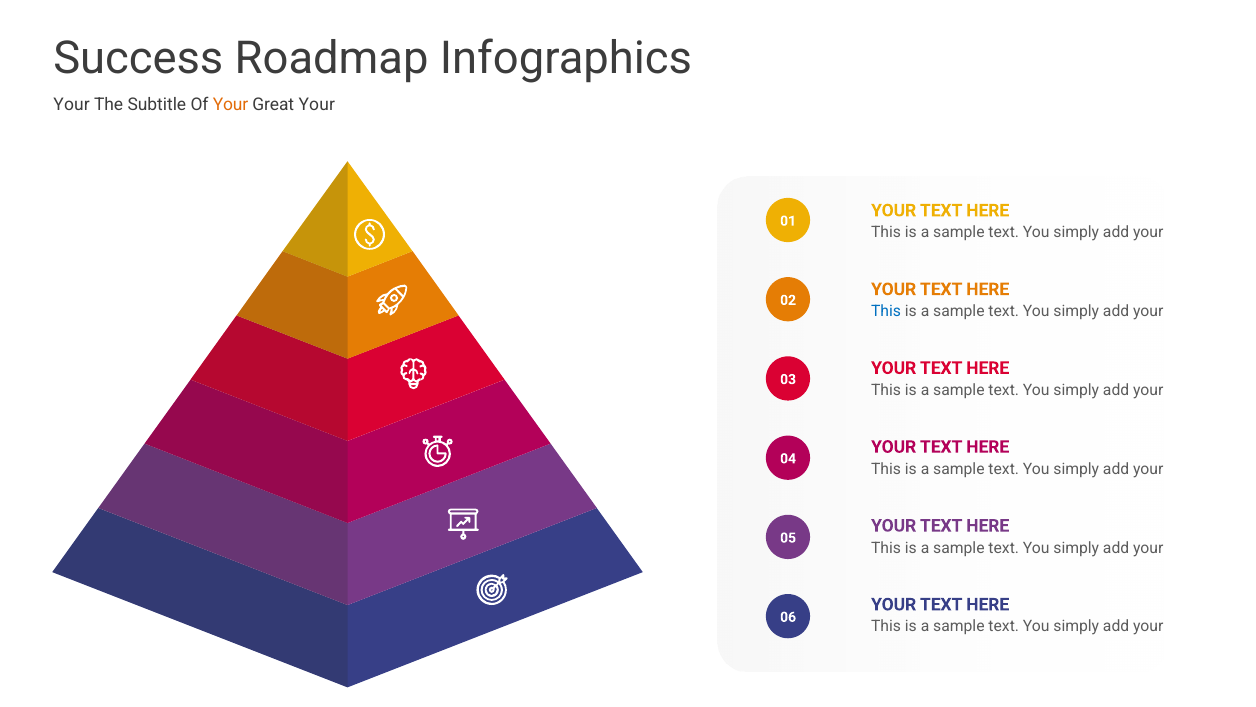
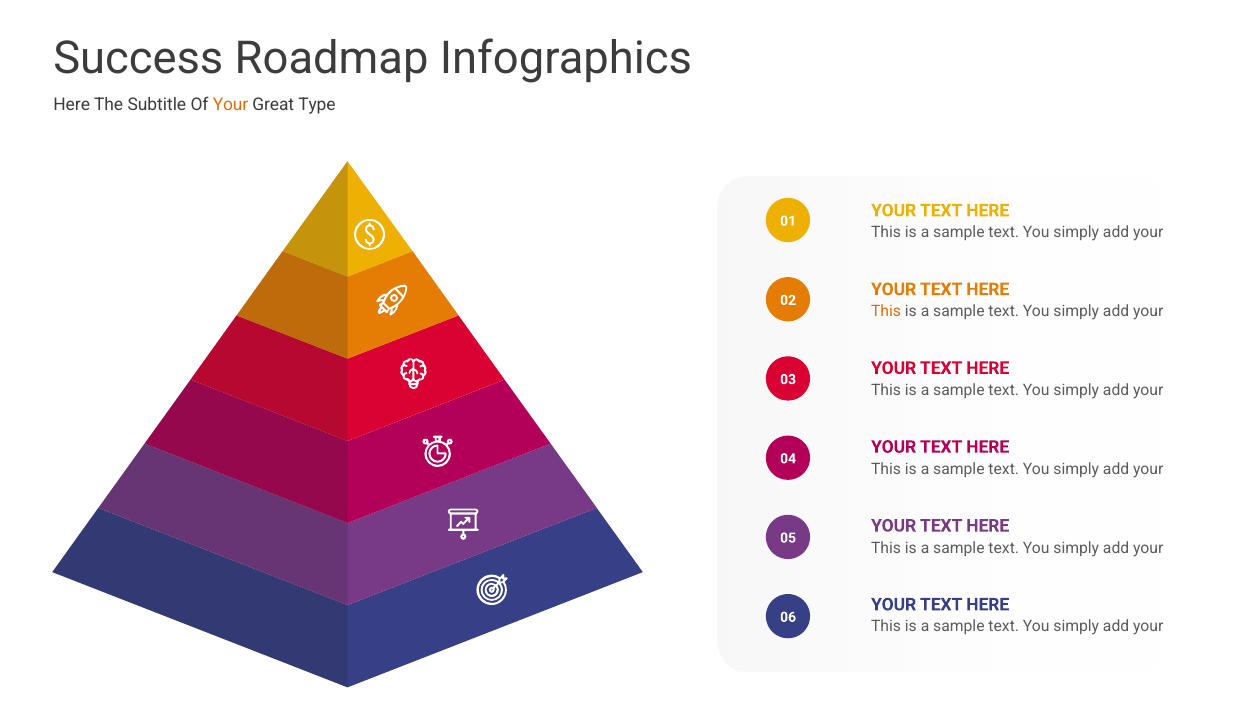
Your at (72, 104): Your -> Here
Great Your: Your -> Type
This at (886, 311) colour: blue -> orange
